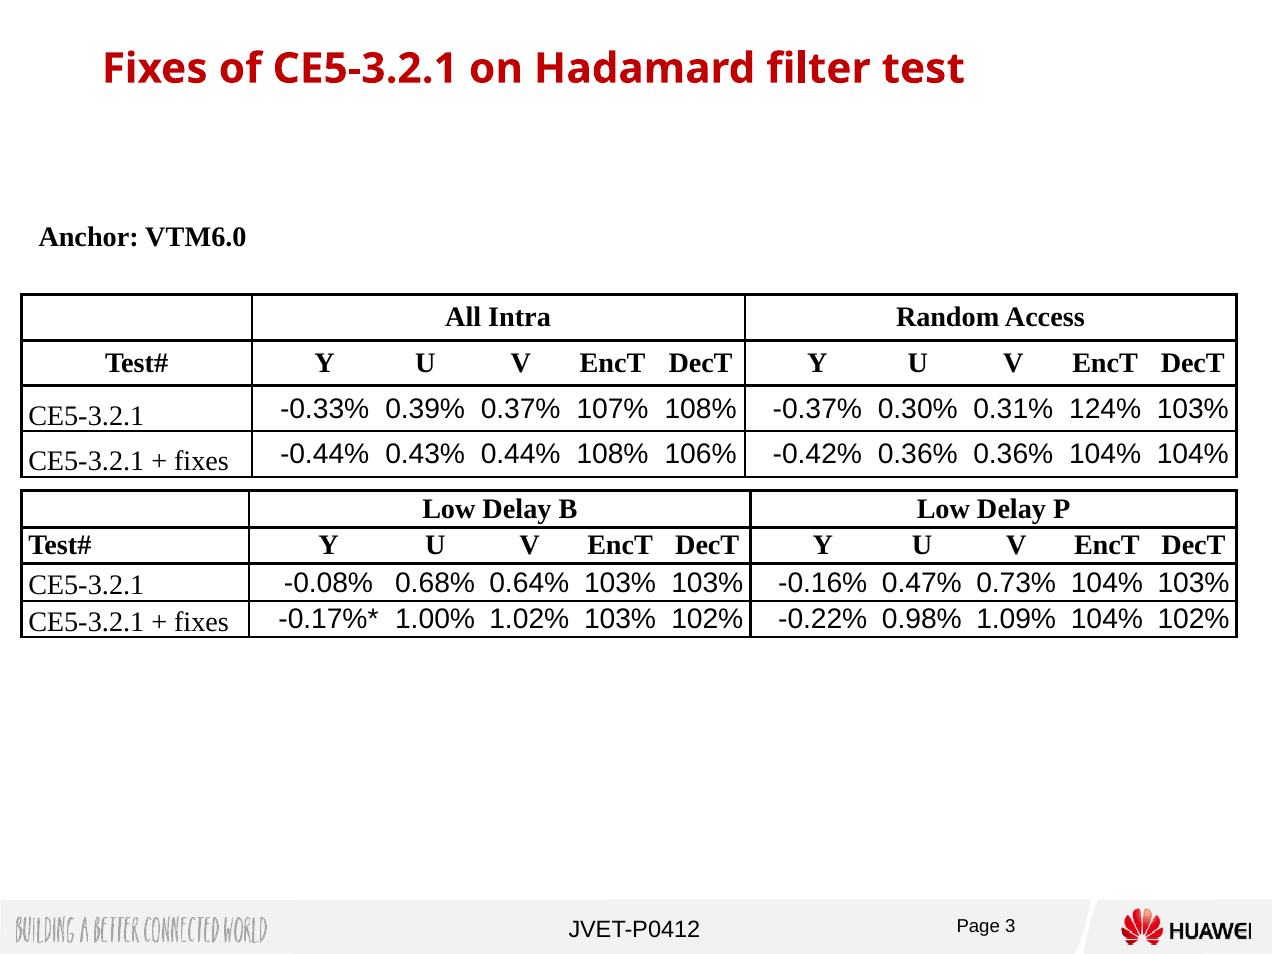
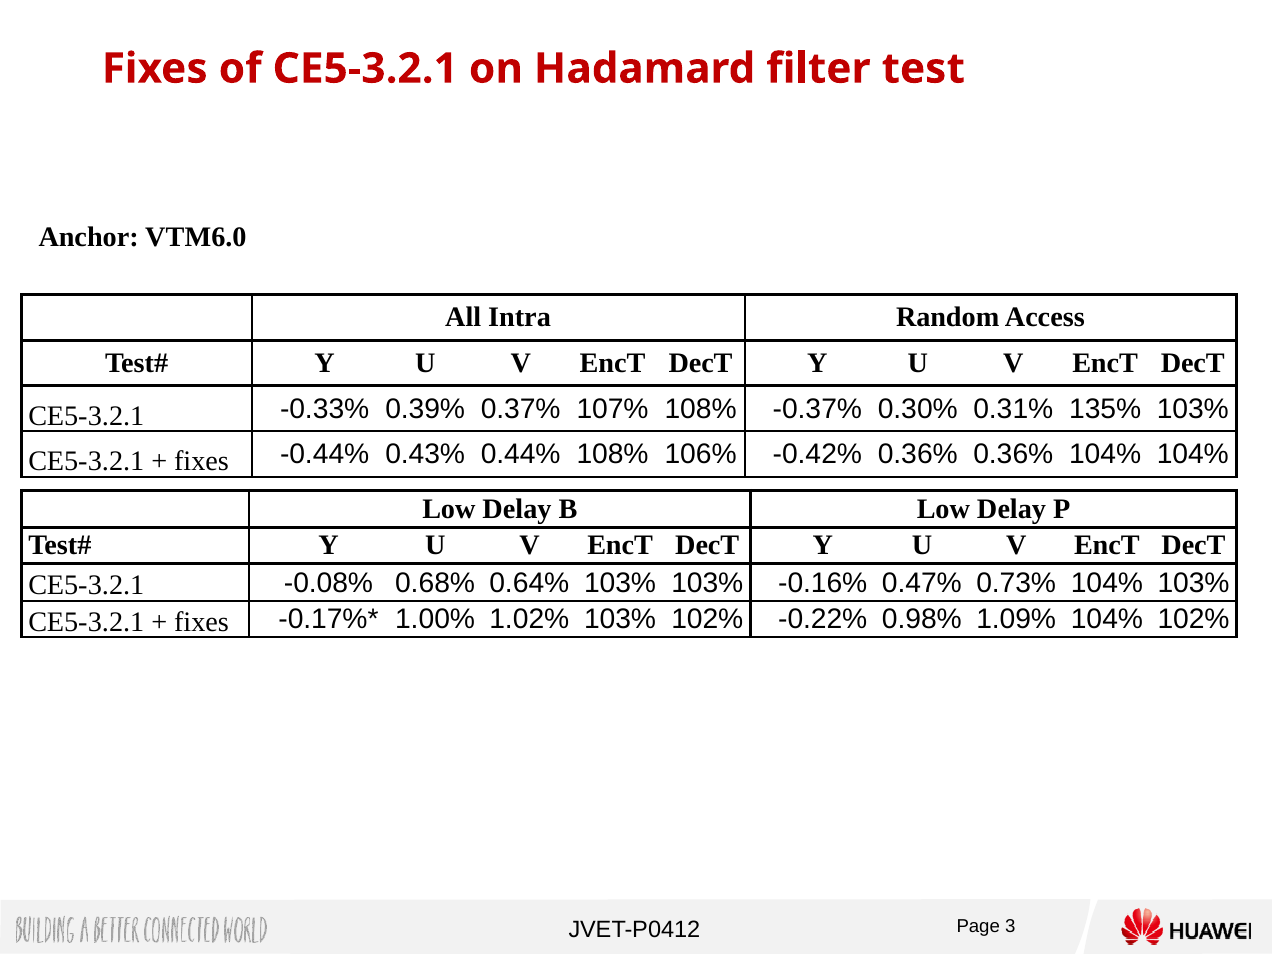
124%: 124% -> 135%
